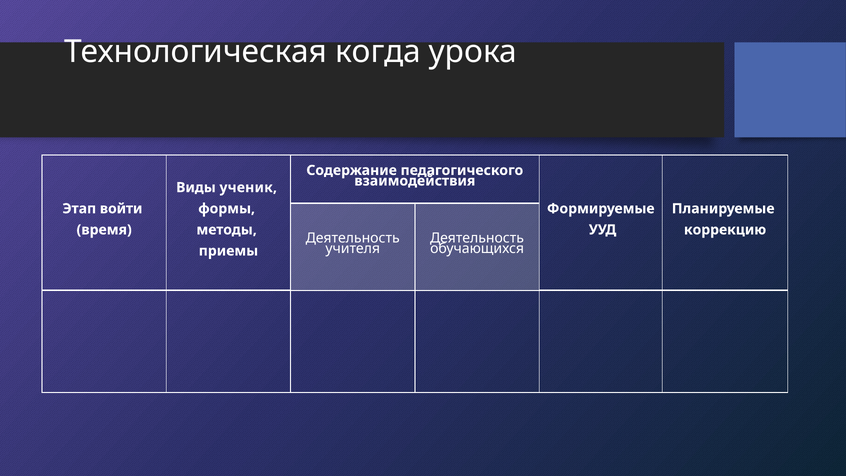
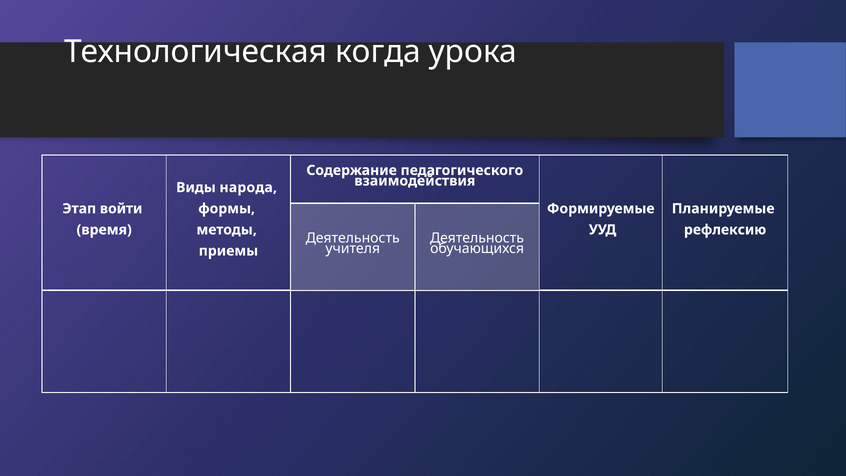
ученик: ученик -> народа
коррекцию: коррекцию -> рефлексию
